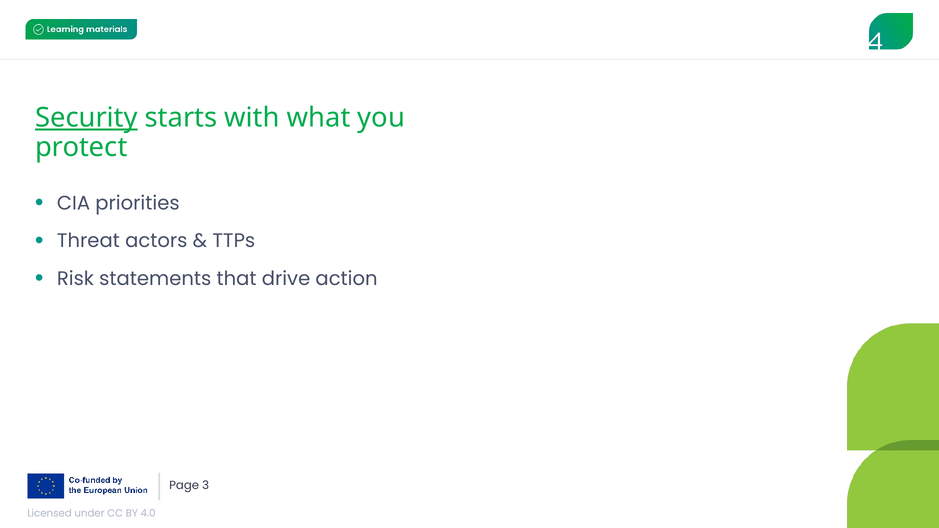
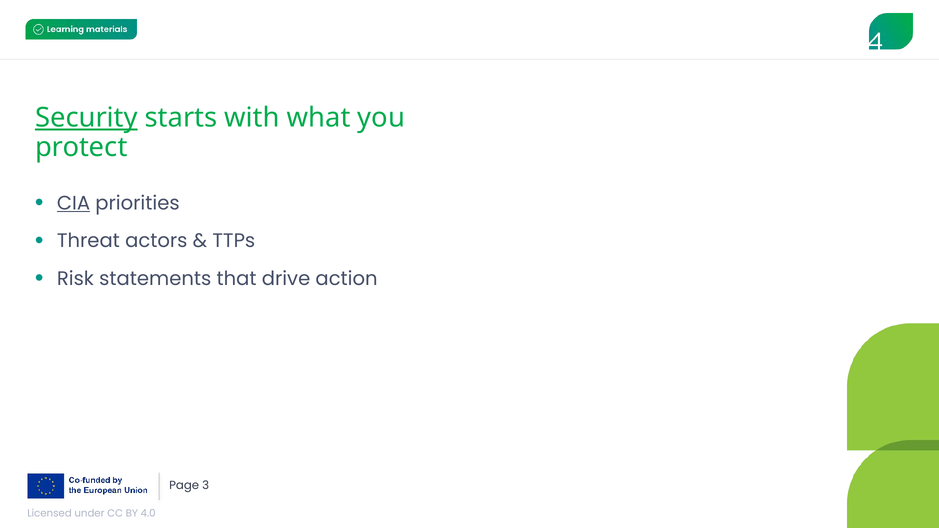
CIA underline: none -> present
